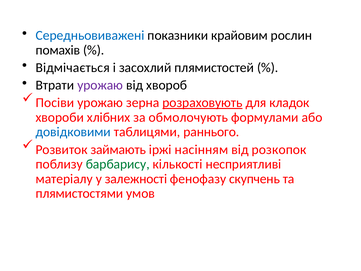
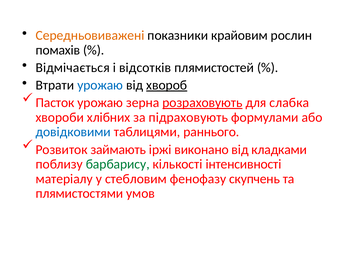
Середньовиважені colour: blue -> orange
засохлий: засохлий -> відсотків
урожаю at (100, 85) colour: purple -> blue
хвороб underline: none -> present
Посіви: Посіви -> Пасток
кладок: кладок -> слабка
обмолочують: обмолочують -> підраховують
насінням: насінням -> виконано
розкопок: розкопок -> кладками
несприятливі: несприятливі -> інтенсивності
залежності: залежності -> стебловим
